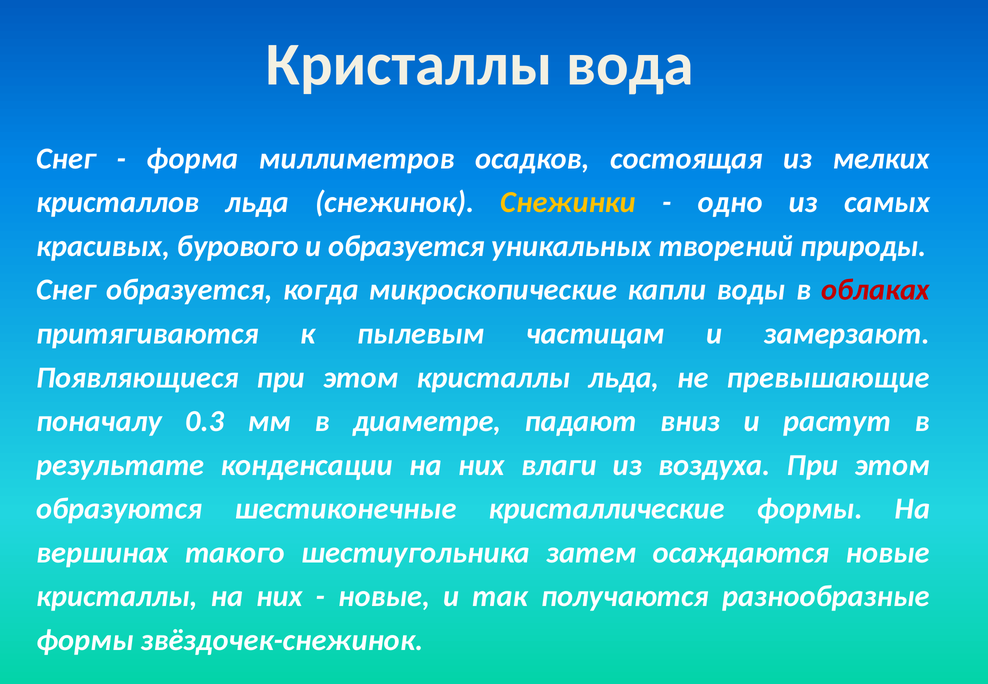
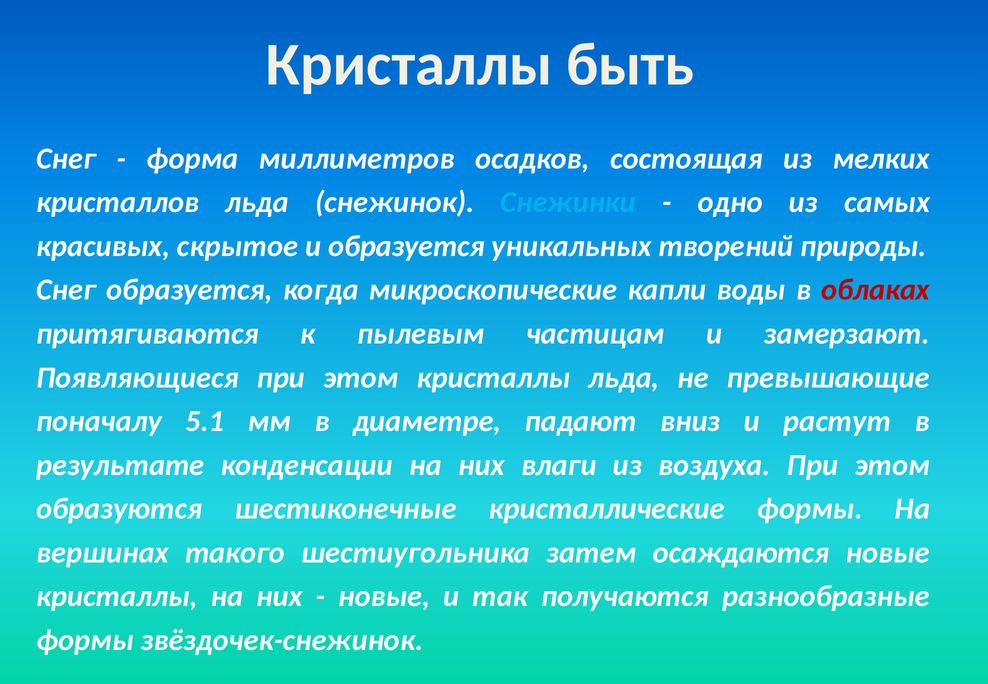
вода: вода -> быть
Снежинки colour: yellow -> light blue
бурового: бурового -> скрытое
0.3: 0.3 -> 5.1
